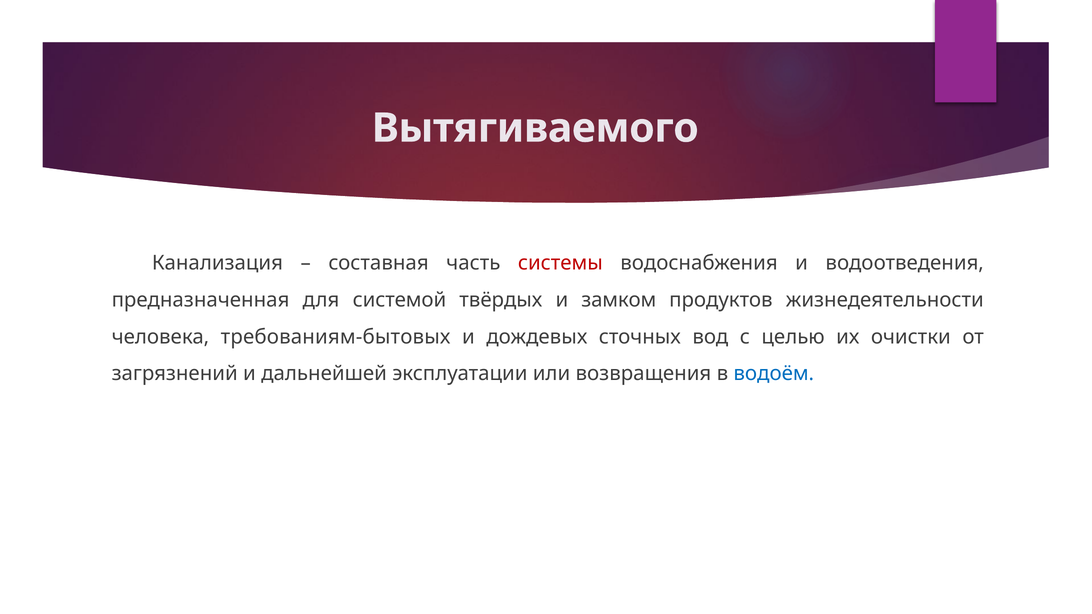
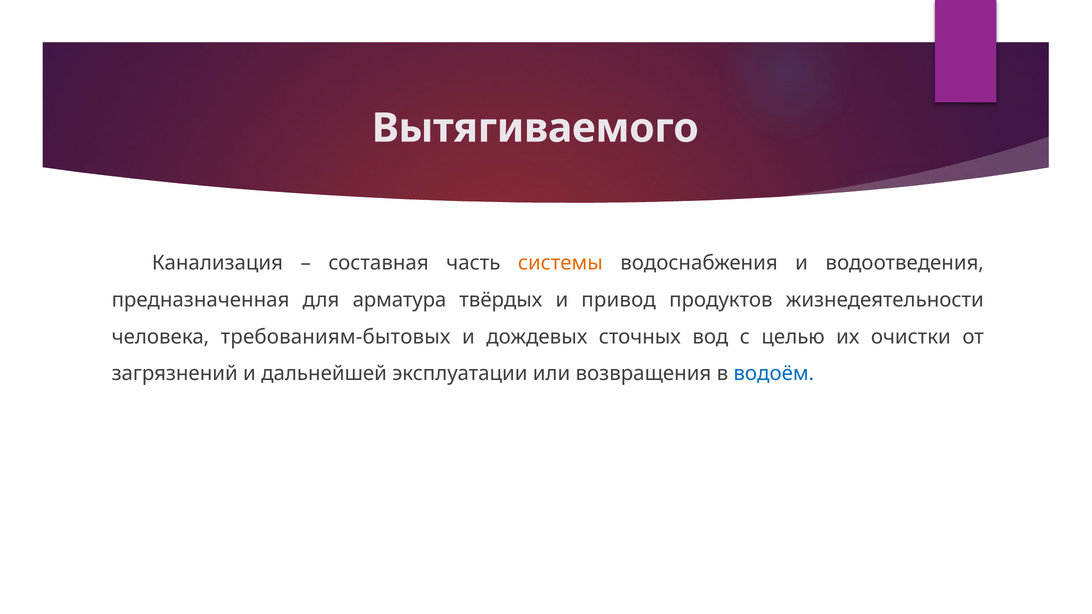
системы colour: red -> orange
системой: системой -> арматура
замком: замком -> привод
